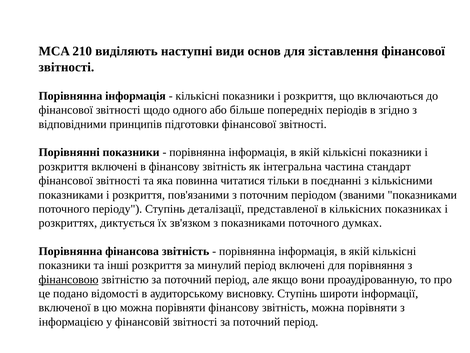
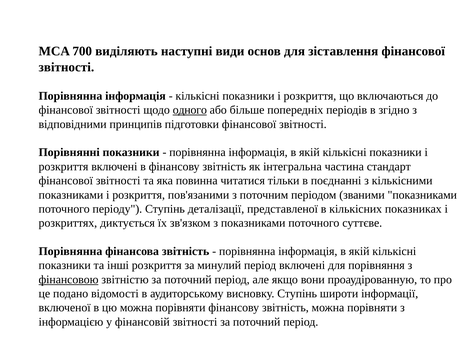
210: 210 -> 700
одного underline: none -> present
думках: думках -> суттєве
